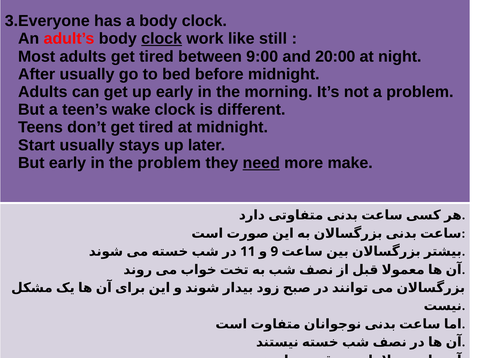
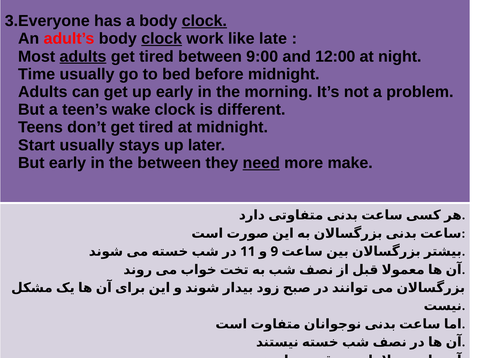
clock at (204, 21) underline: none -> present
still: still -> late
adults at (83, 57) underline: none -> present
20:00: 20:00 -> 12:00
After: After -> Time
the problem: problem -> between
